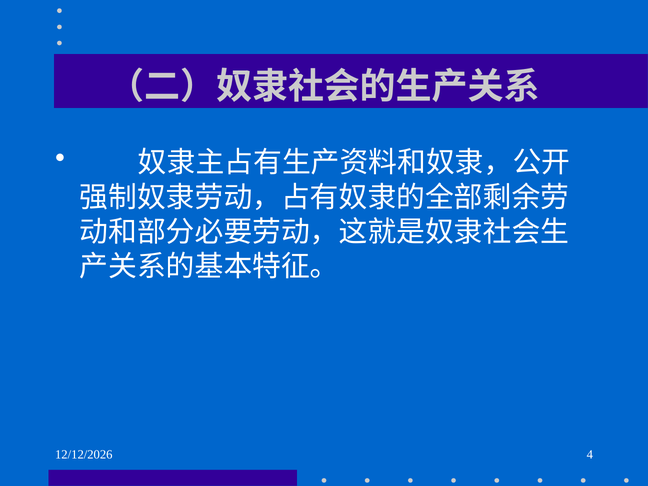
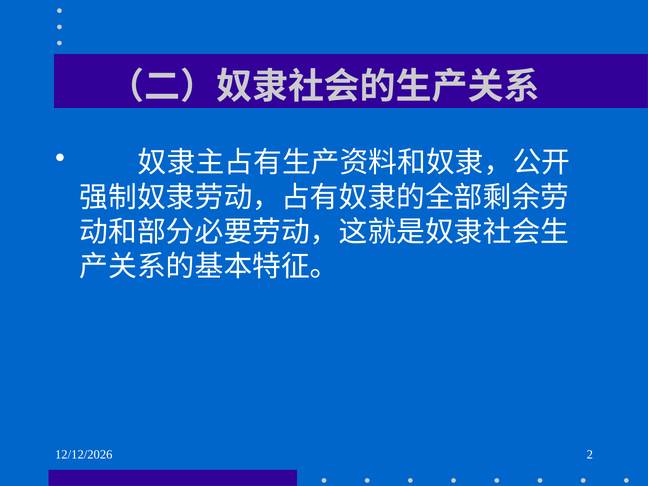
4: 4 -> 2
